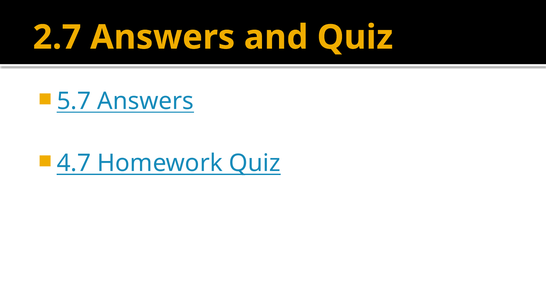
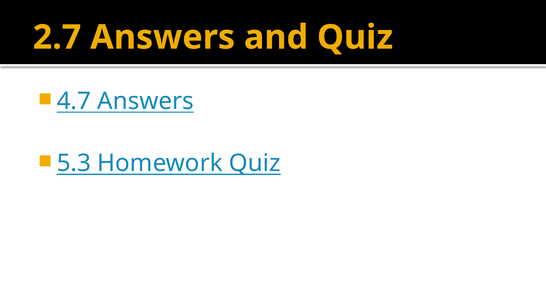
5.7: 5.7 -> 4.7
4.7: 4.7 -> 5.3
